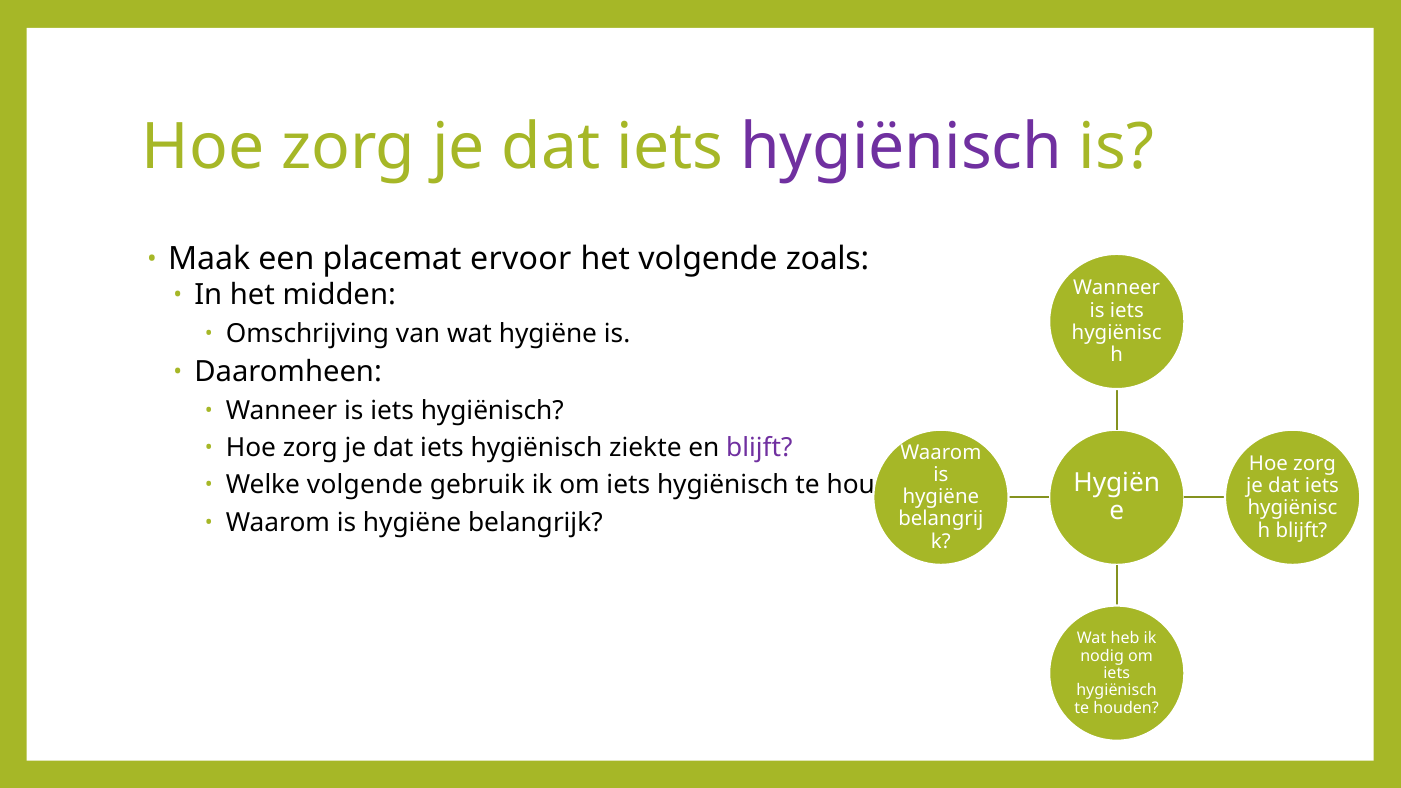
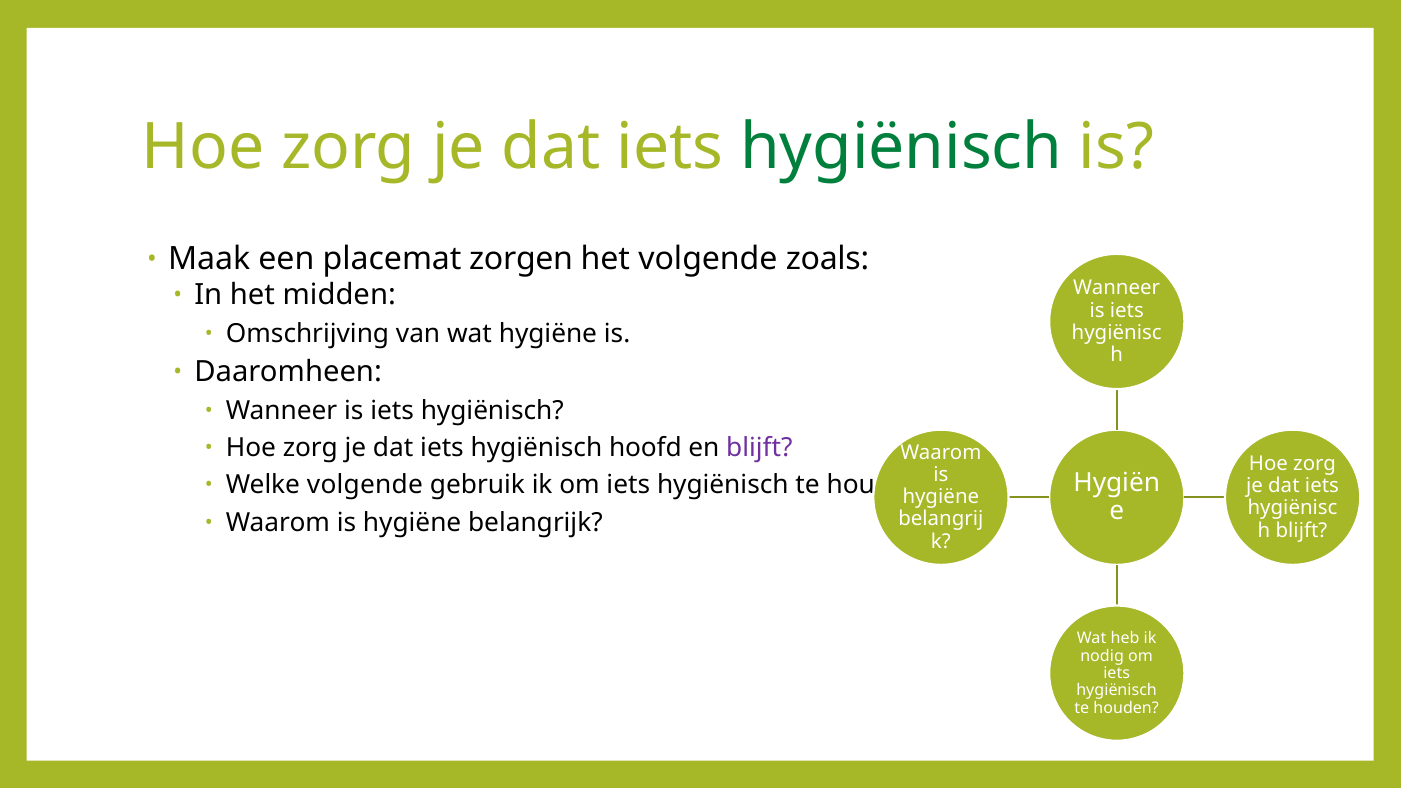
hygiënisch at (901, 148) colour: purple -> green
ervoor: ervoor -> zorgen
ziekte: ziekte -> hoofd
